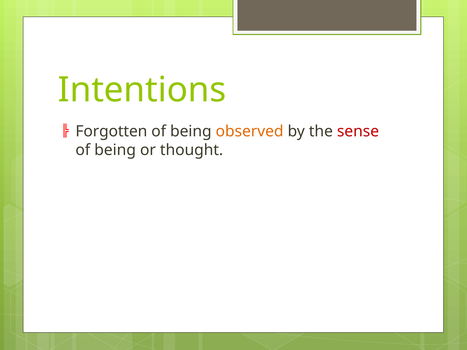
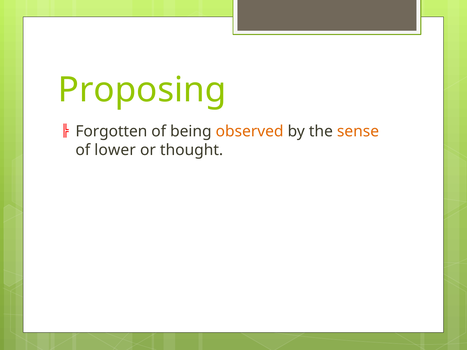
Intentions: Intentions -> Proposing
sense colour: red -> orange
being at (115, 150): being -> lower
